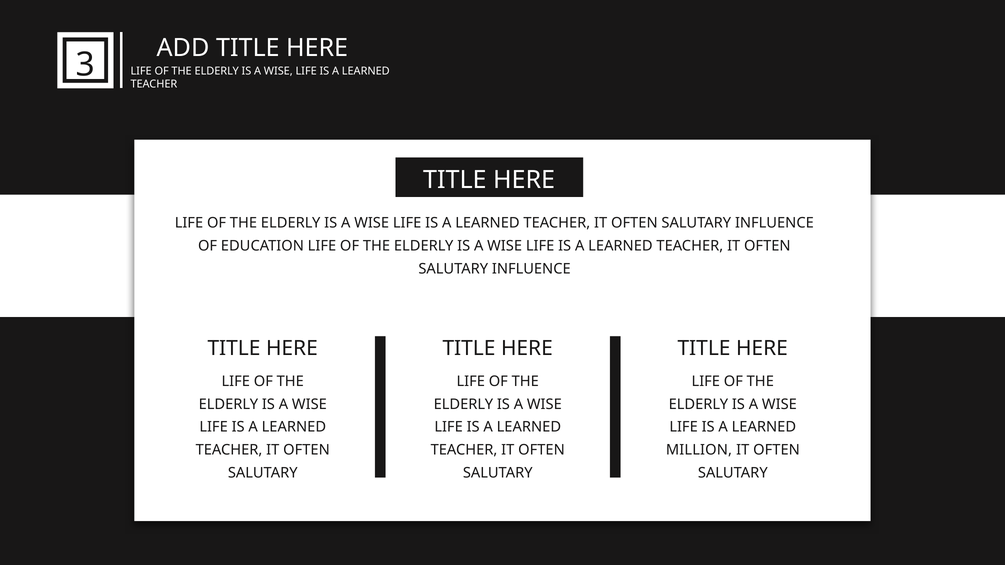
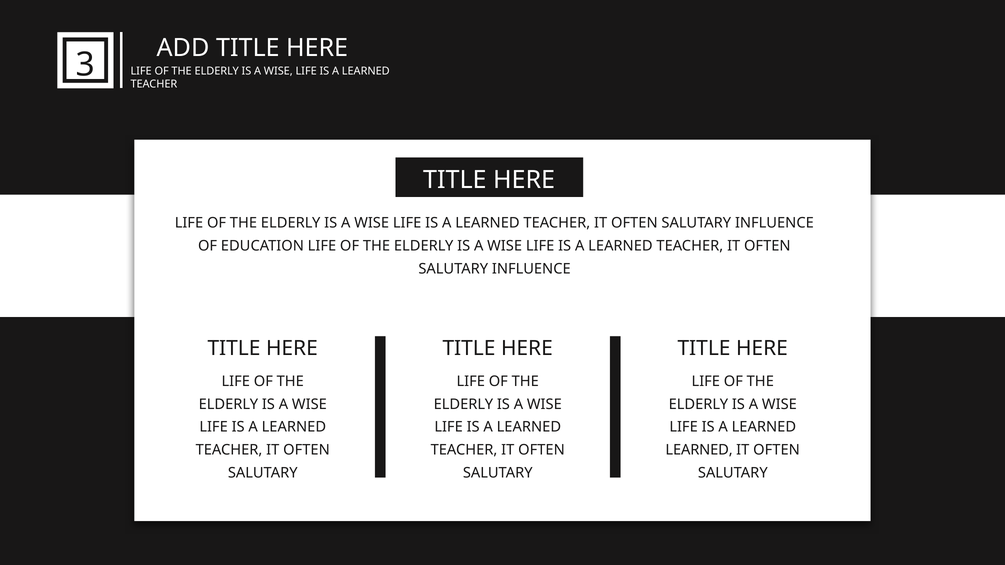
MILLION at (699, 450): MILLION -> LEARNED
